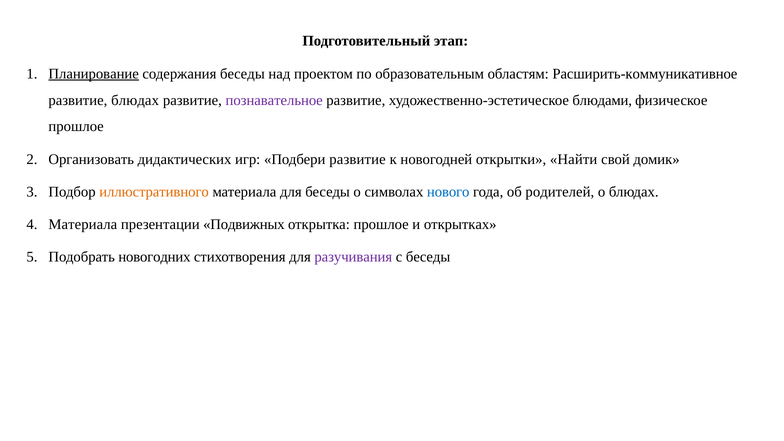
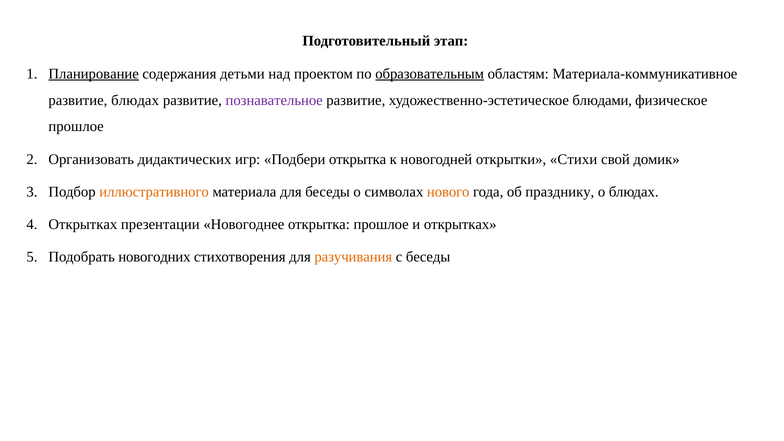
содержания беседы: беседы -> детьми
образовательным underline: none -> present
Расширить-коммуникативное: Расширить-коммуникативное -> Материала-коммуникативное
Подбери развитие: развитие -> открытка
Найти: Найти -> Стихи
нового colour: blue -> orange
родителей: родителей -> празднику
Материала at (83, 224): Материала -> Открытках
Подвижных: Подвижных -> Новогоднее
разучивания colour: purple -> orange
